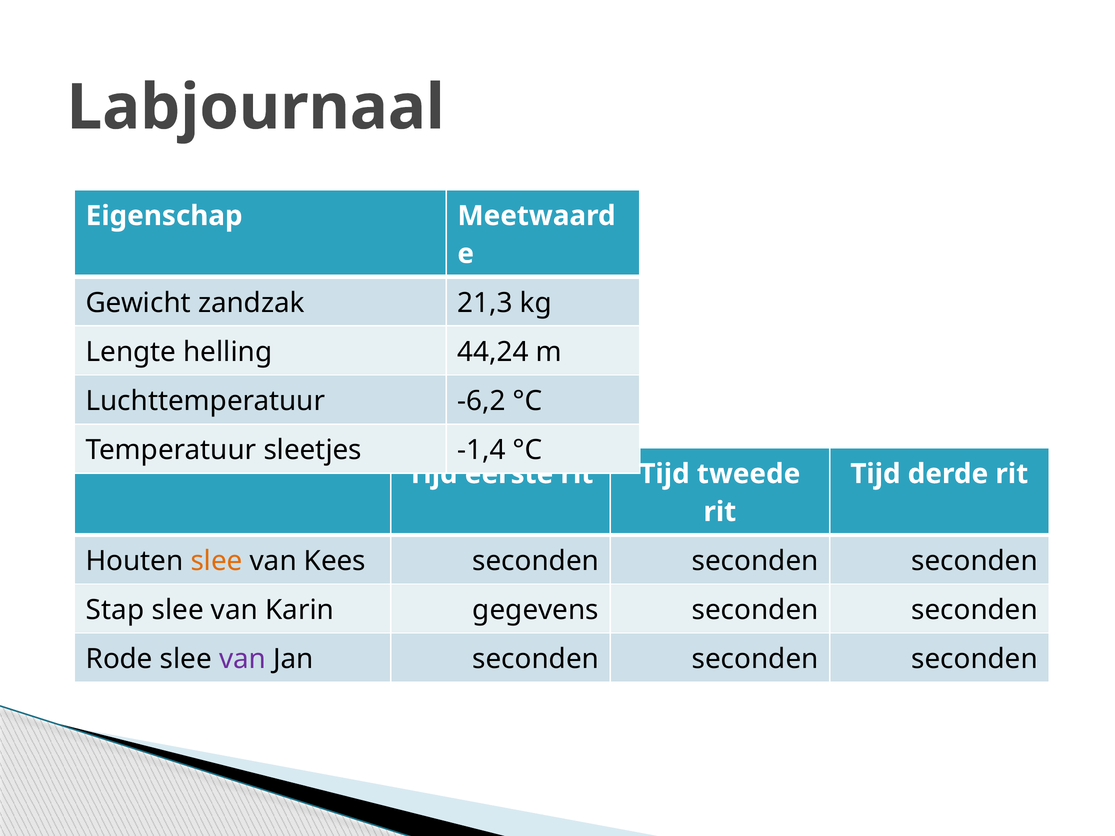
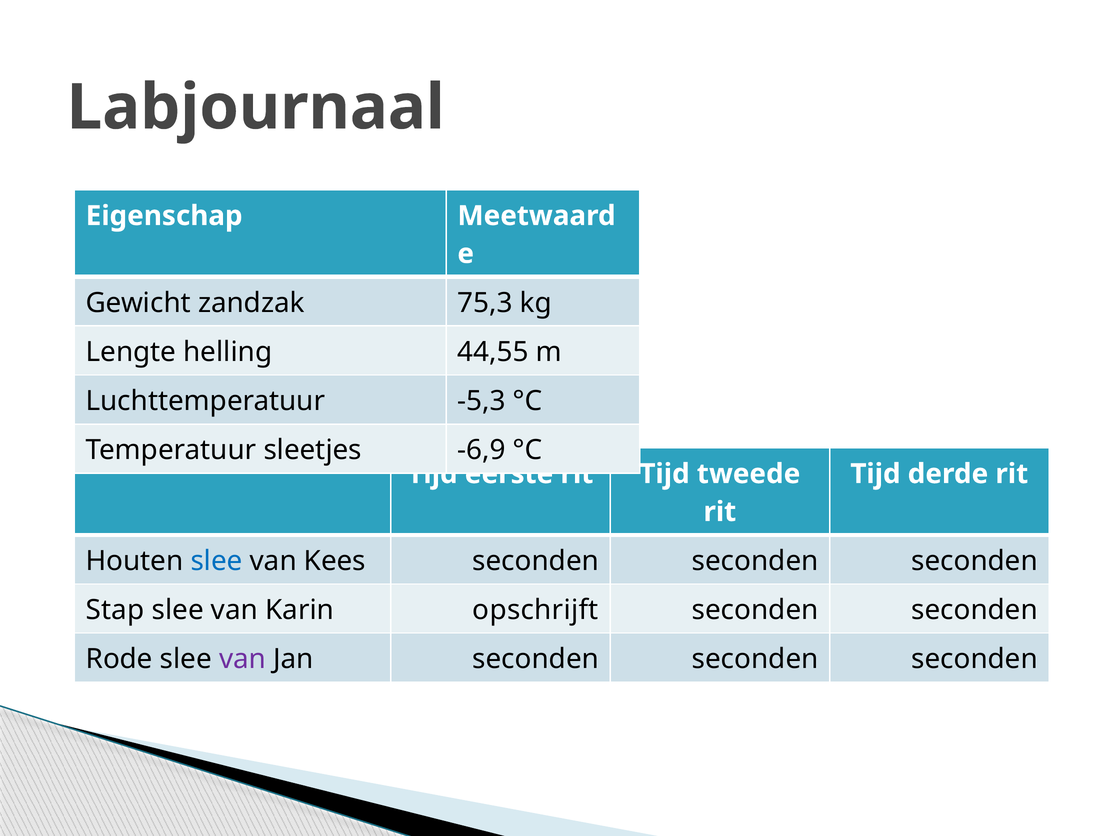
21,3: 21,3 -> 75,3
44,24: 44,24 -> 44,55
-6,2: -6,2 -> -5,3
-1,4: -1,4 -> -6,9
slee at (217, 561) colour: orange -> blue
gegevens: gegevens -> opschrijft
